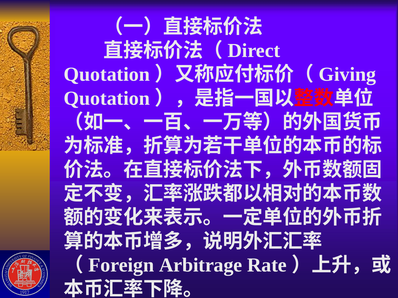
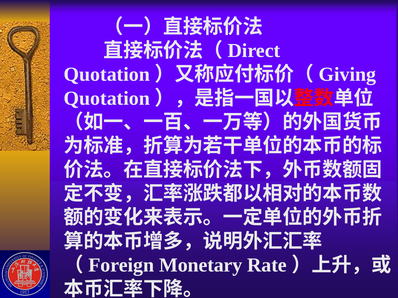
Arbitrage: Arbitrage -> Monetary
